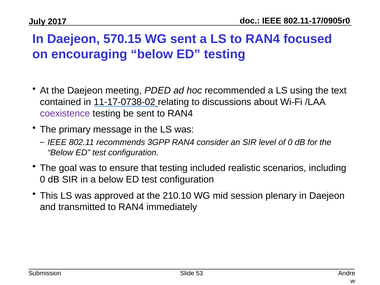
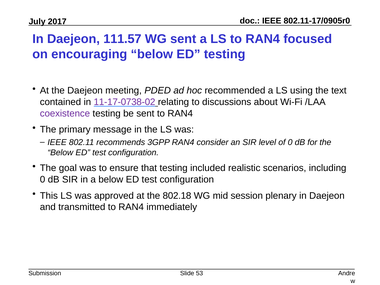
570.15: 570.15 -> 111.57
11-17-0738-02 colour: black -> purple
210.10: 210.10 -> 802.18
